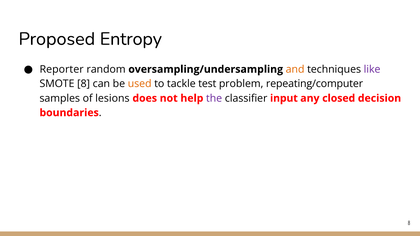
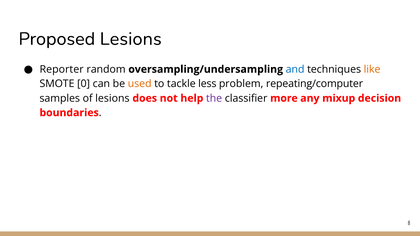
Proposed Entropy: Entropy -> Lesions
and colour: orange -> blue
like colour: purple -> orange
SMOTE 8: 8 -> 0
test: test -> less
input: input -> more
closed: closed -> mixup
